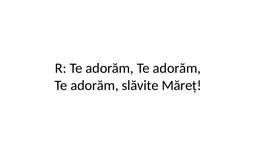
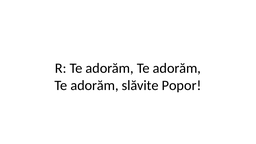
Măreț: Măreț -> Popor
